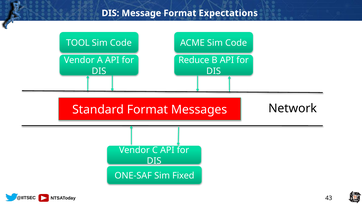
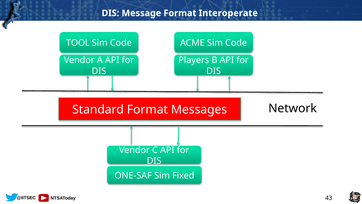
Expectations: Expectations -> Interoperate
Reduce: Reduce -> Players
